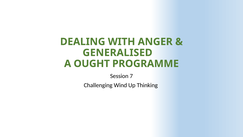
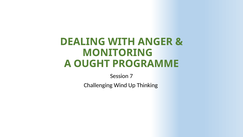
GENERALISED: GENERALISED -> MONITORING
